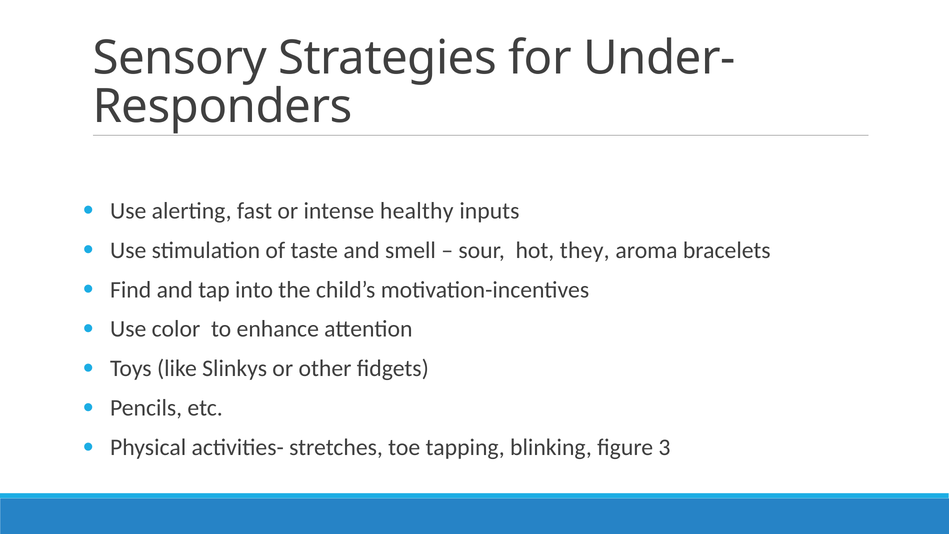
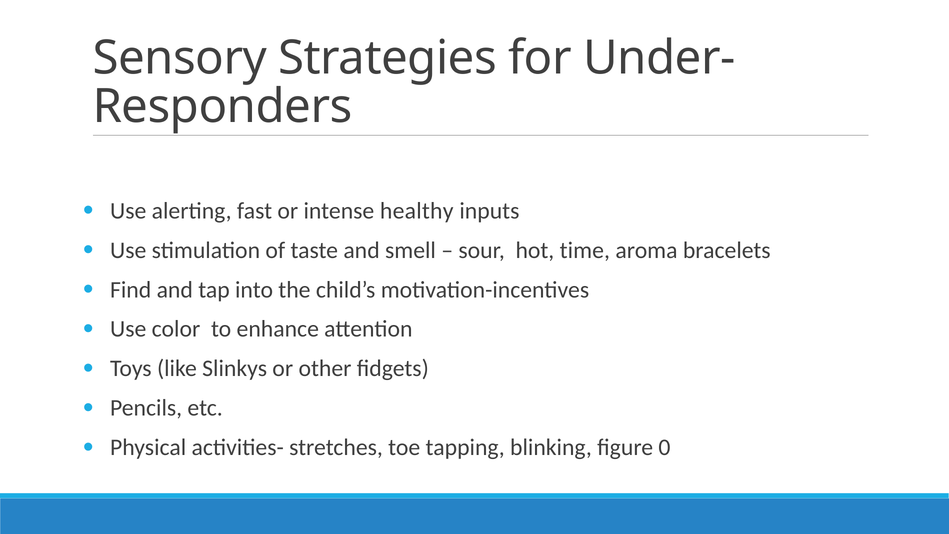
they: they -> time
3: 3 -> 0
